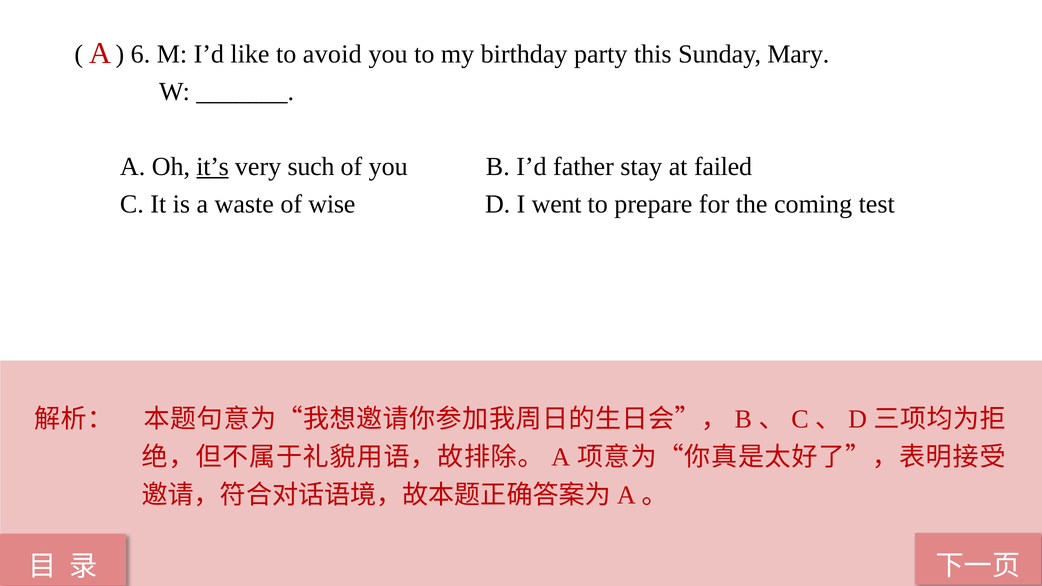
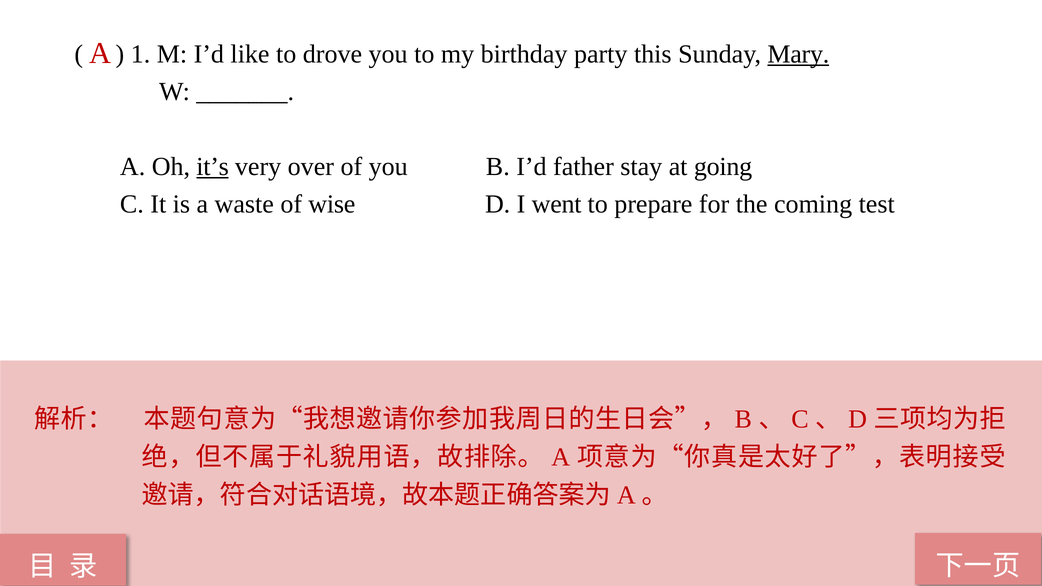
6: 6 -> 1
avoid: avoid -> drove
Mary underline: none -> present
such: such -> over
failed: failed -> going
